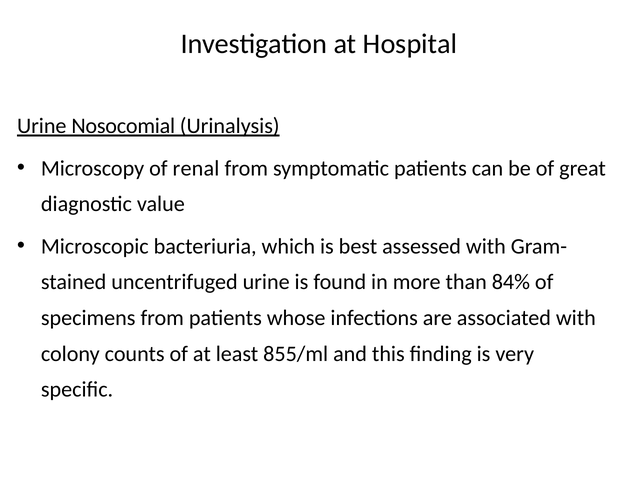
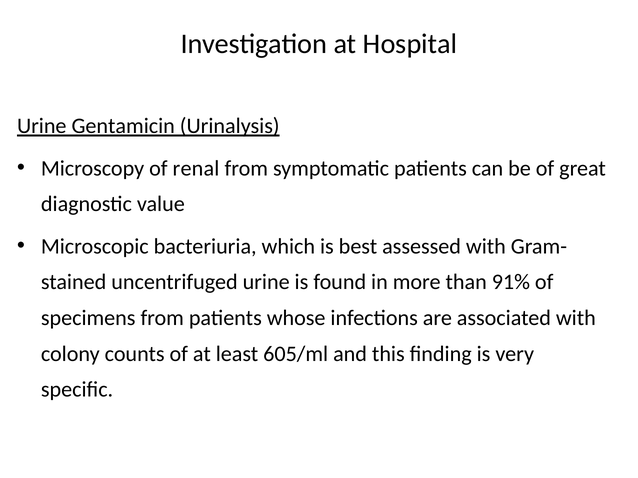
Nosocomial: Nosocomial -> Gentamicin
84%: 84% -> 91%
855/ml: 855/ml -> 605/ml
